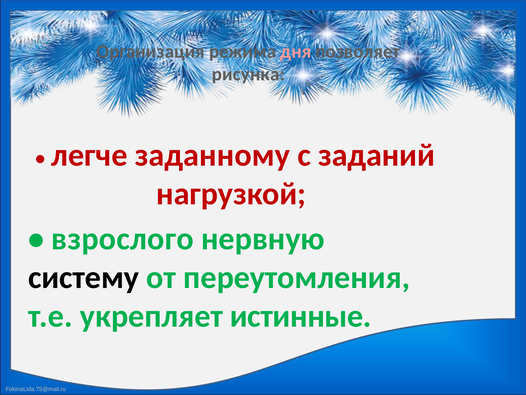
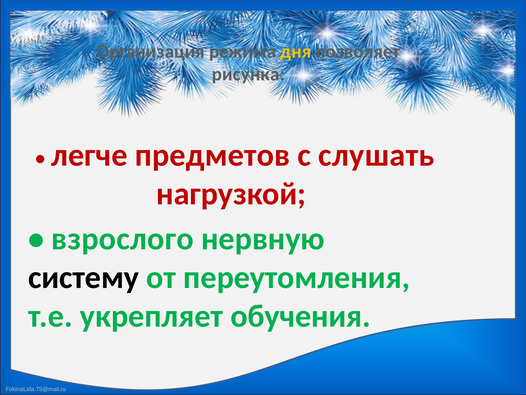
дня colour: pink -> yellow
заданному: заданному -> предметов
заданий: заданий -> слушать
истинные: истинные -> обучения
